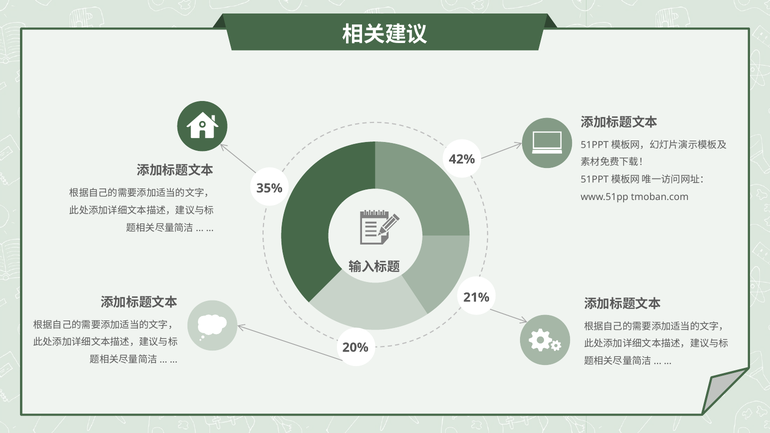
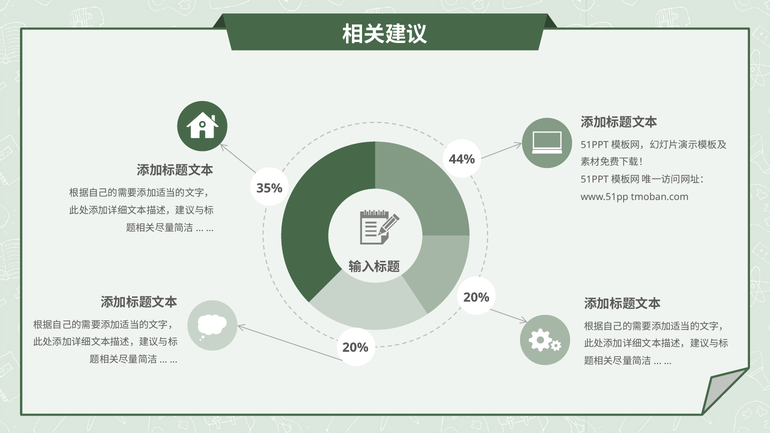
42%: 42% -> 44%
21% at (476, 298): 21% -> 20%
